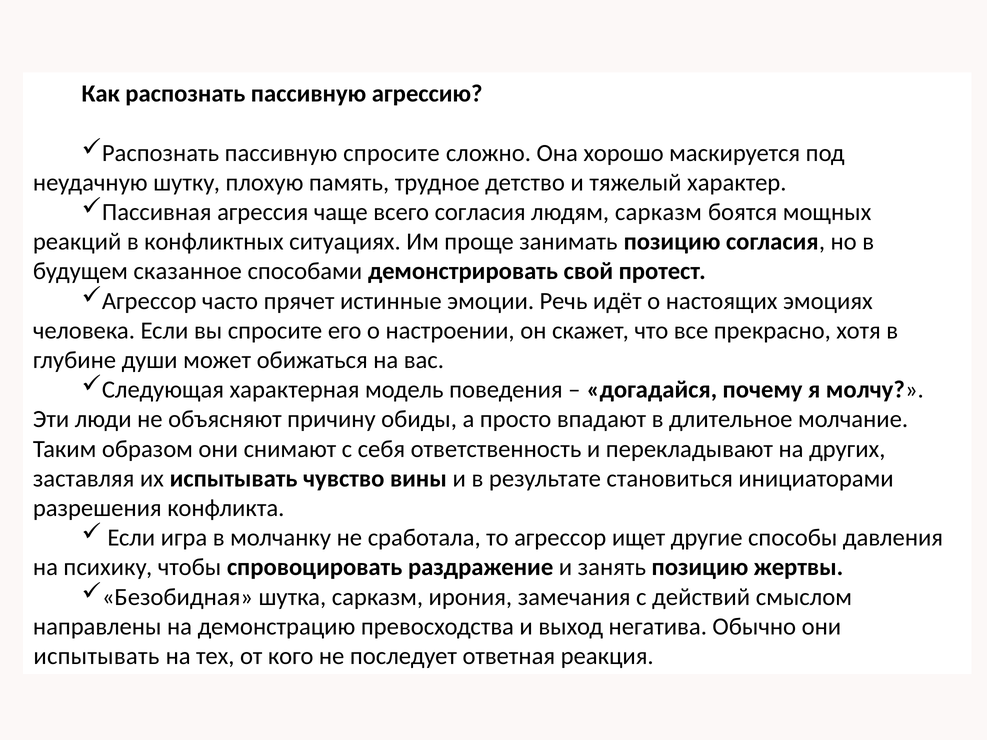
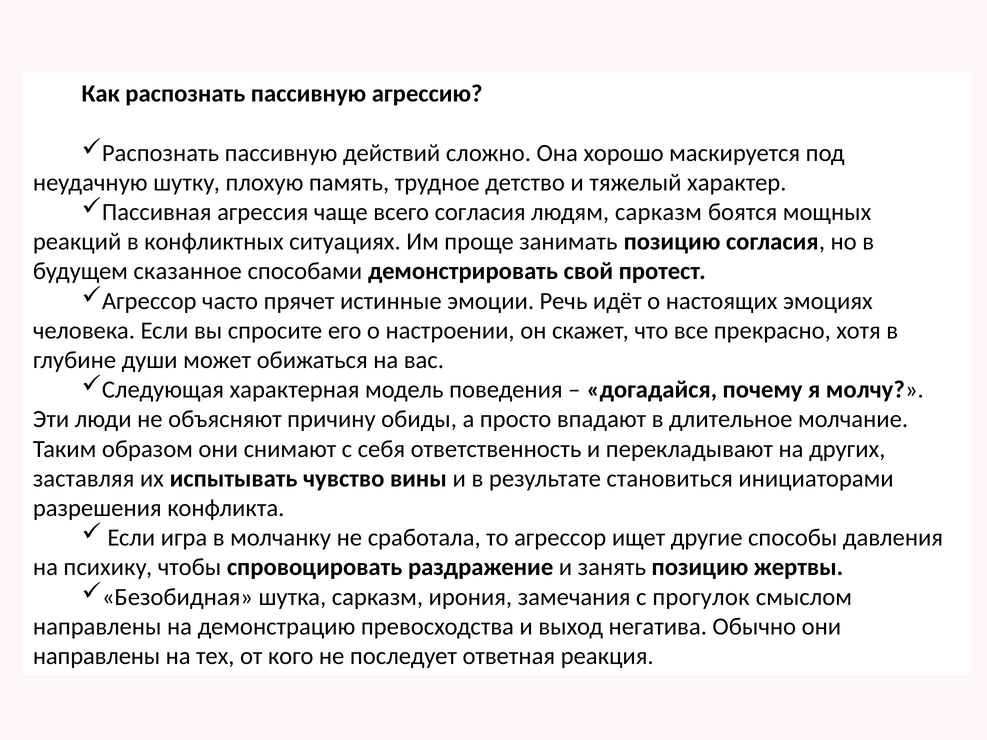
пассивную спросите: спросите -> действий
действий: действий -> прогулок
испытывать at (96, 656): испытывать -> направлены
